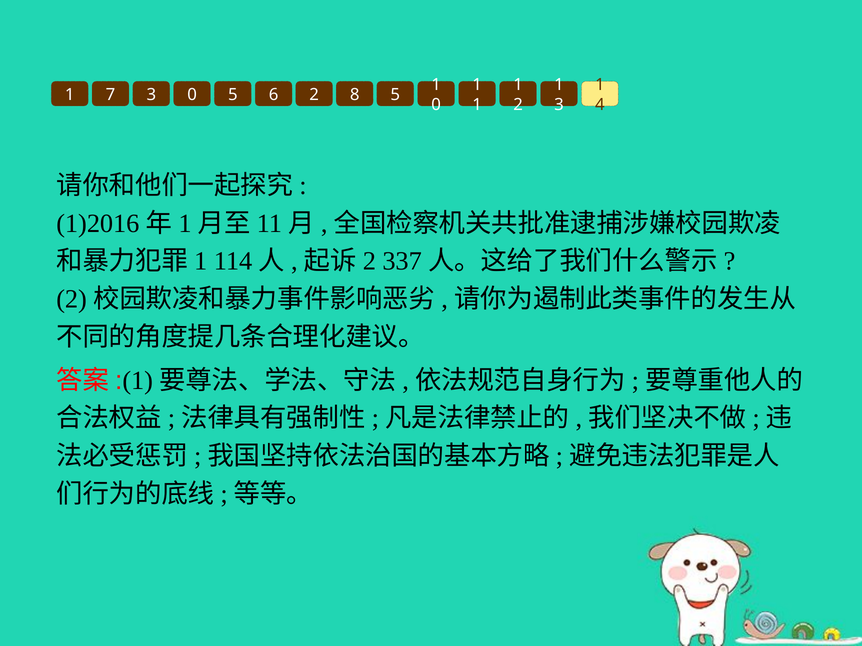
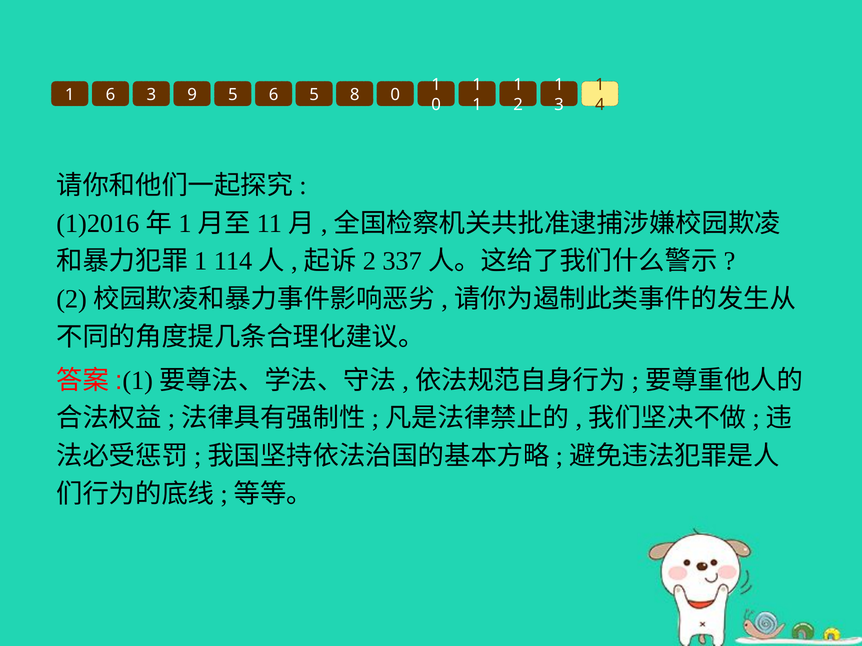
1 7: 7 -> 6
3 0: 0 -> 9
6 2: 2 -> 5
8 5: 5 -> 0
